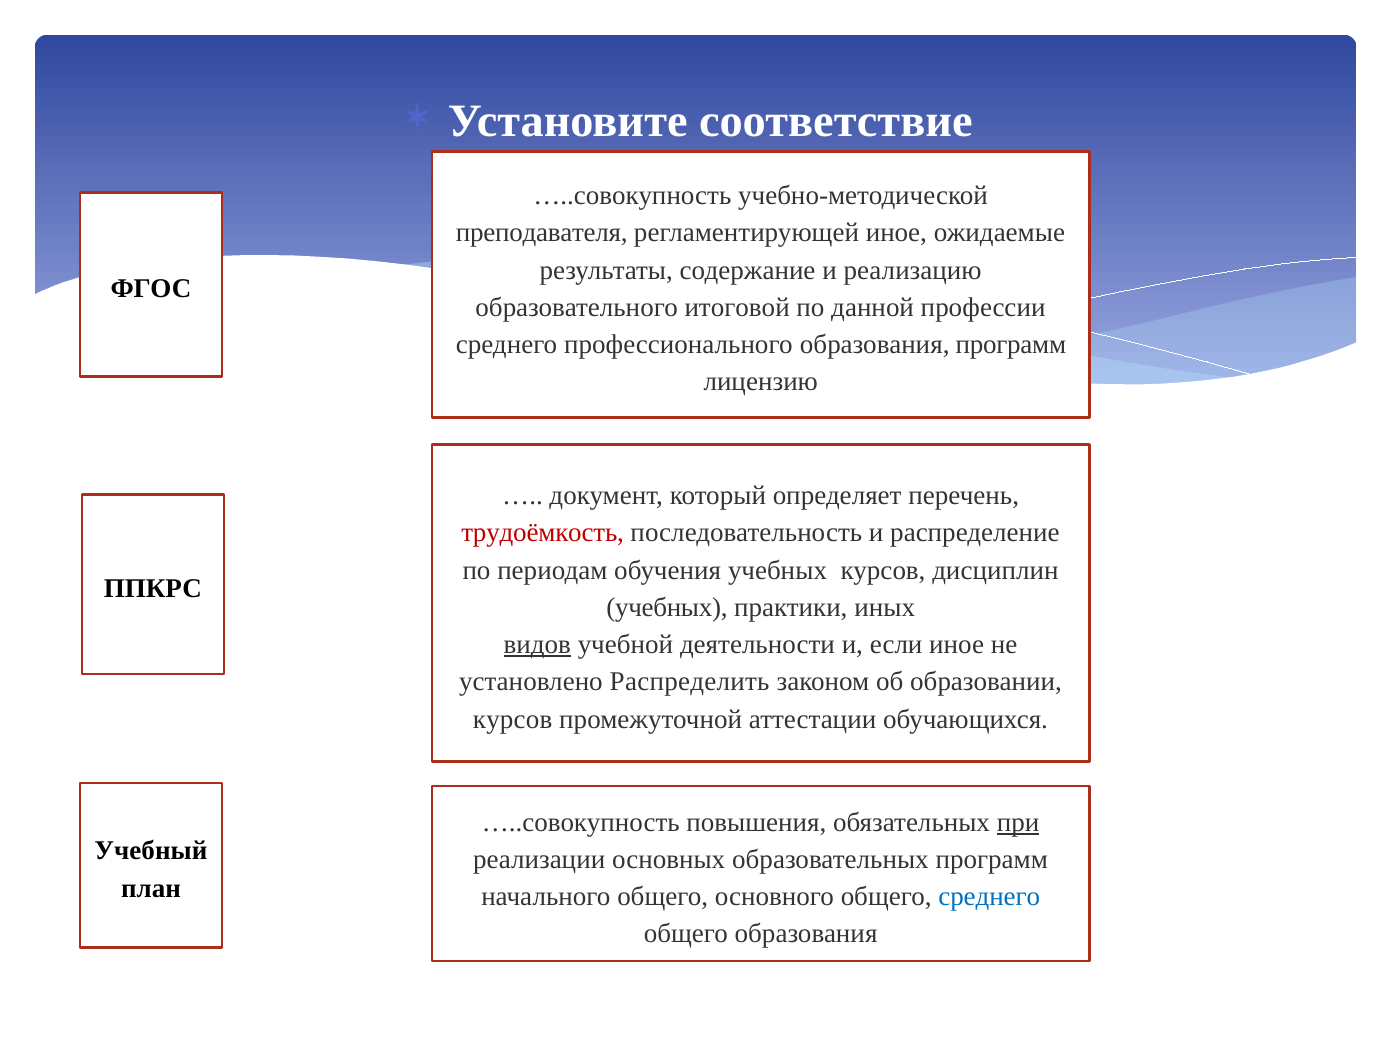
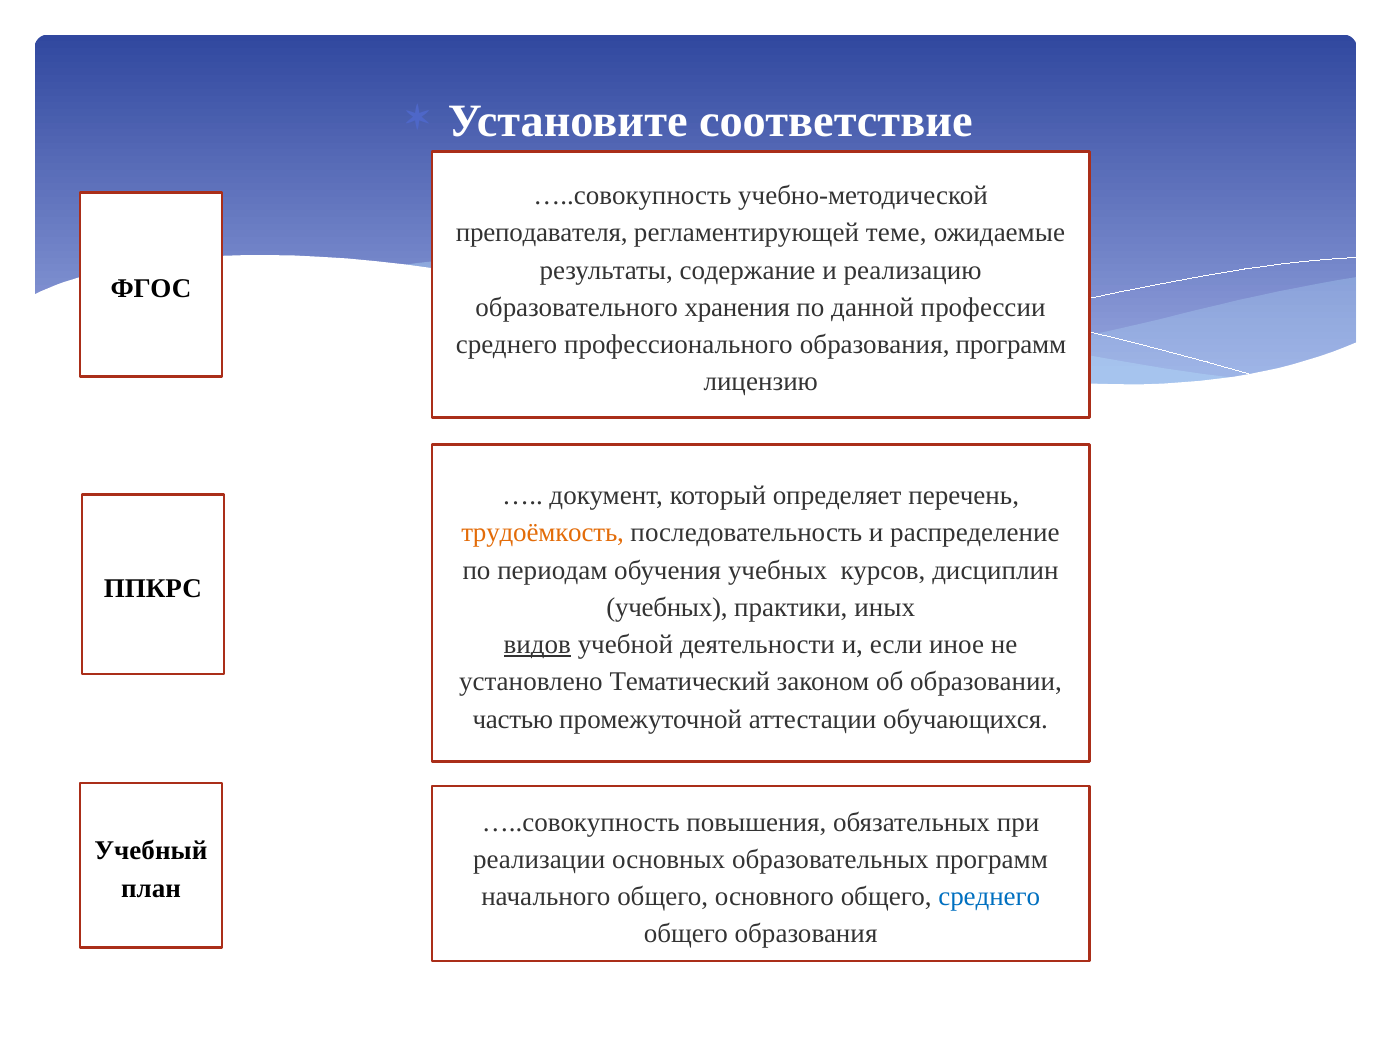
регламентирующей иное: иное -> теме
итоговой: итоговой -> хранения
трудоёмкость colour: red -> orange
Распределить: Распределить -> Тематический
курсов at (513, 719): курсов -> частью
при underline: present -> none
